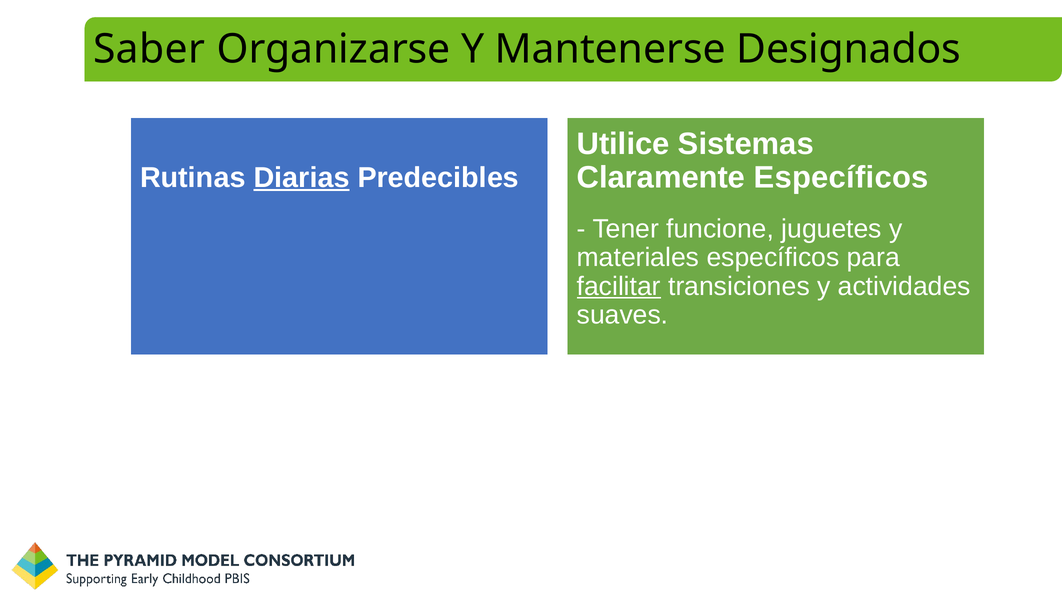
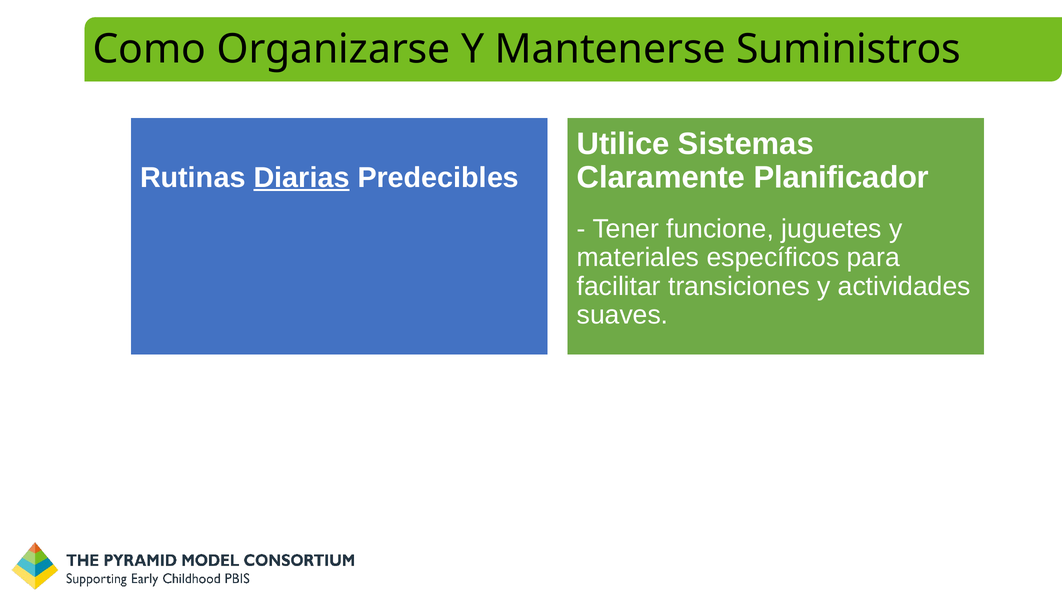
Saber at (149, 49): Saber -> Como
Designados: Designados -> Suministros
Claramente Específicos: Específicos -> Planificador
facilitar underline: present -> none
